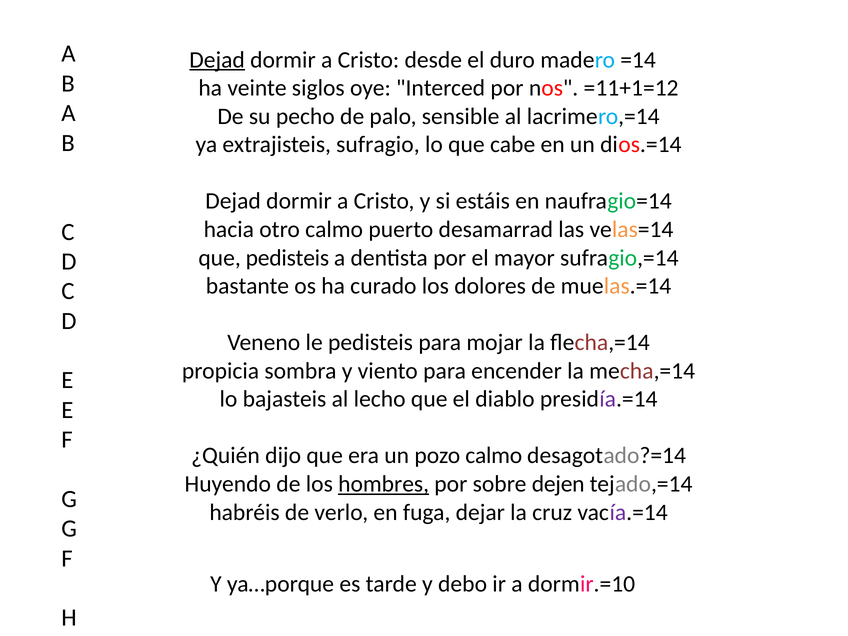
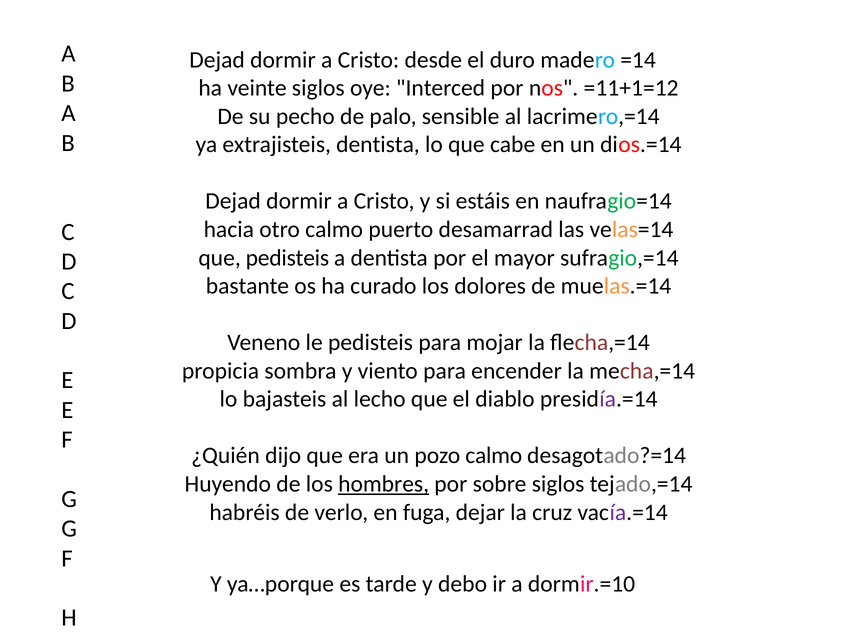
Dejad at (217, 60) underline: present -> none
extrajisteis sufragio: sufragio -> dentista
sobre dejen: dejen -> siglos
